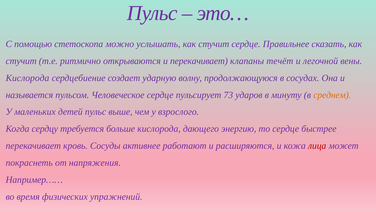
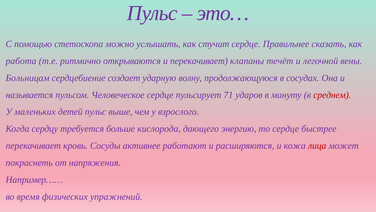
стучит at (21, 61): стучит -> работа
Кислорода at (27, 78): Кислорода -> Больницам
73: 73 -> 71
среднем colour: orange -> red
